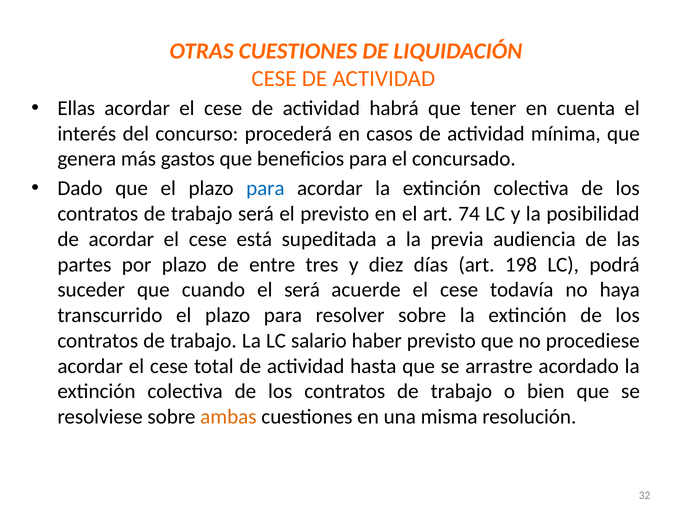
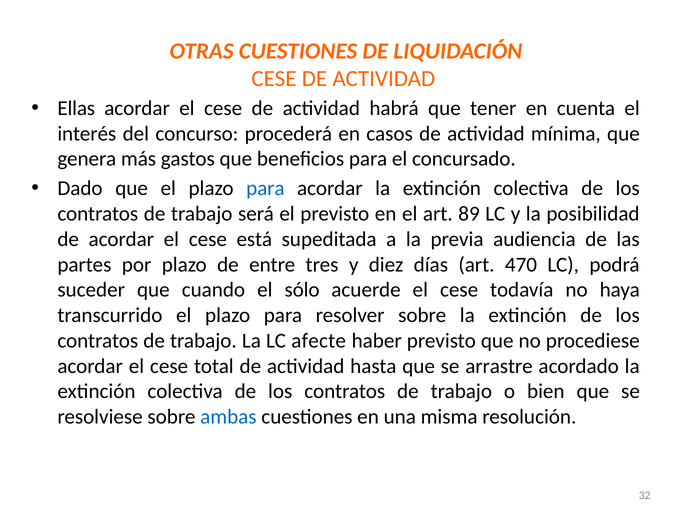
74: 74 -> 89
198: 198 -> 470
el será: será -> sólo
salario: salario -> afecte
ambas colour: orange -> blue
